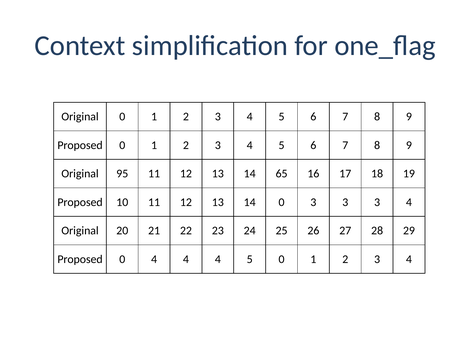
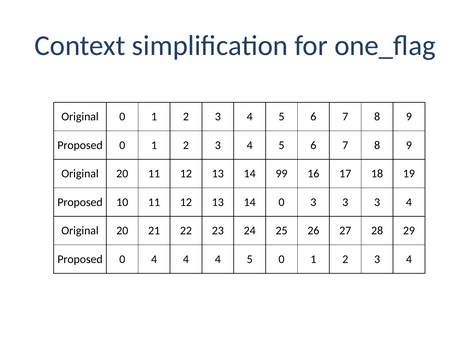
95 at (122, 174): 95 -> 20
65: 65 -> 99
